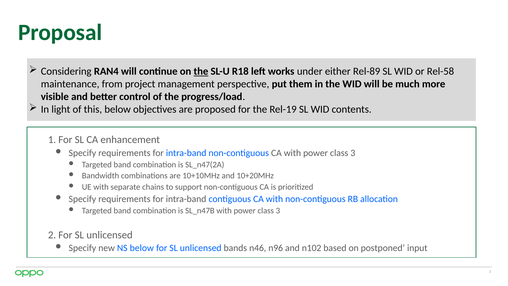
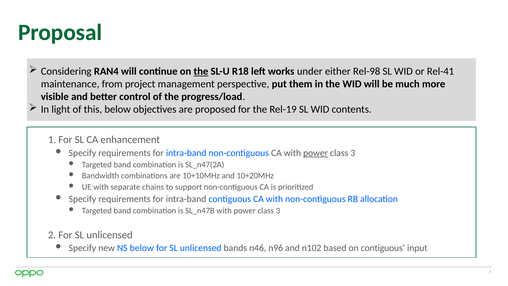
Rel-89: Rel-89 -> Rel-98
Rel-58: Rel-58 -> Rel-41
power at (316, 153) underline: none -> present
on postponed: postponed -> contiguous
